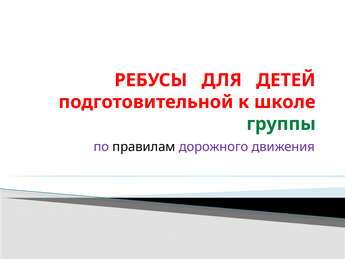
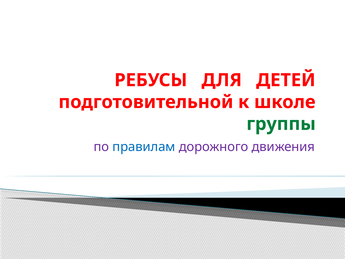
правилам colour: black -> blue
